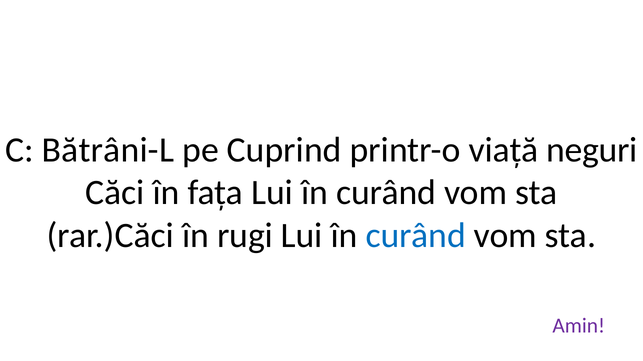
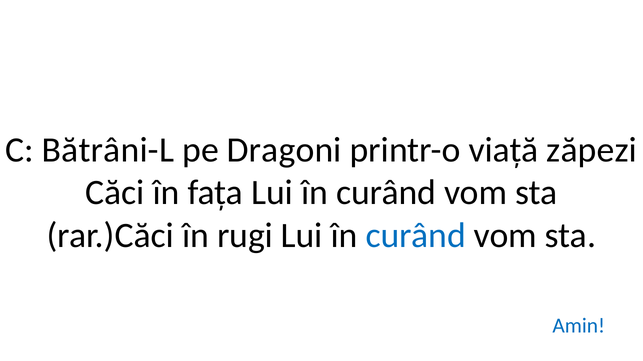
Cuprind: Cuprind -> Dragoni
neguri: neguri -> zăpezi
Amin colour: purple -> blue
